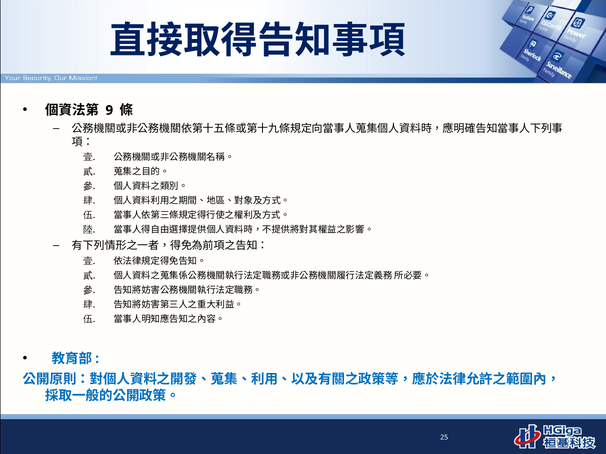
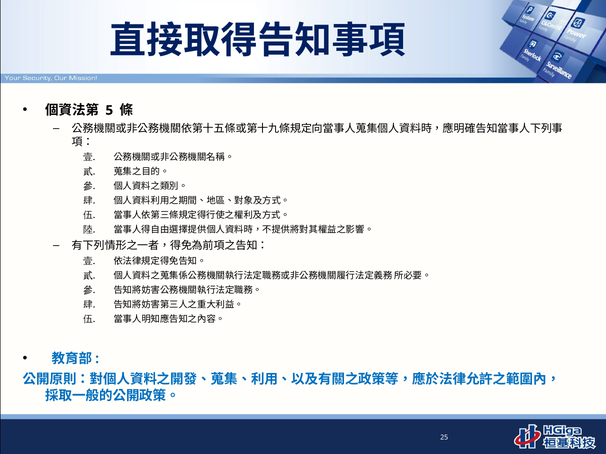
9: 9 -> 5
